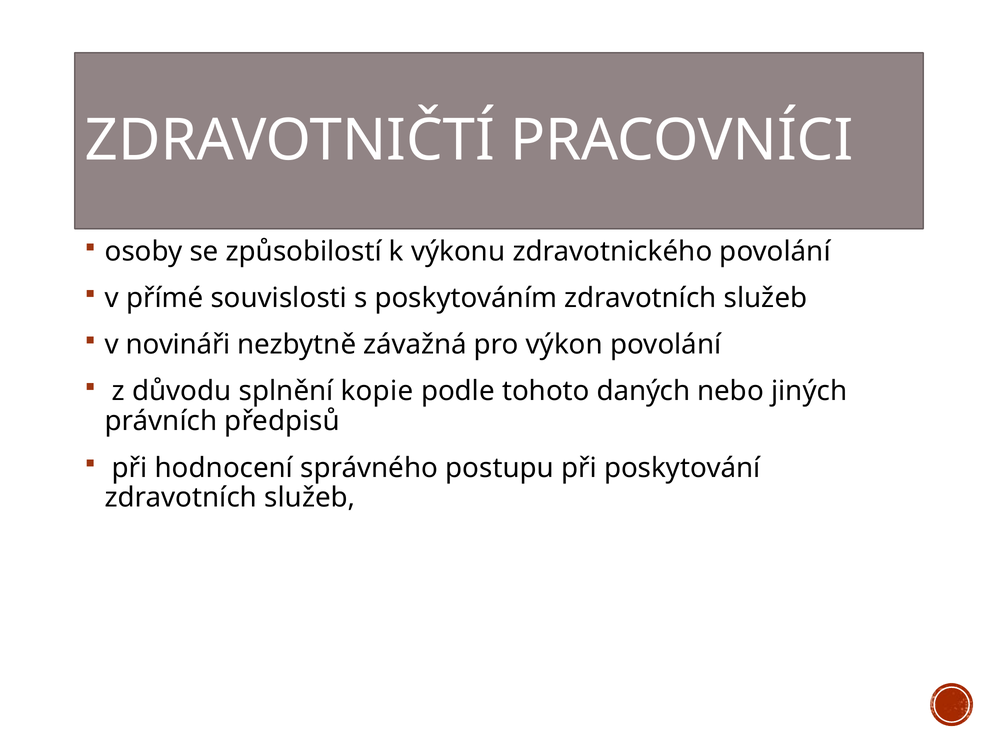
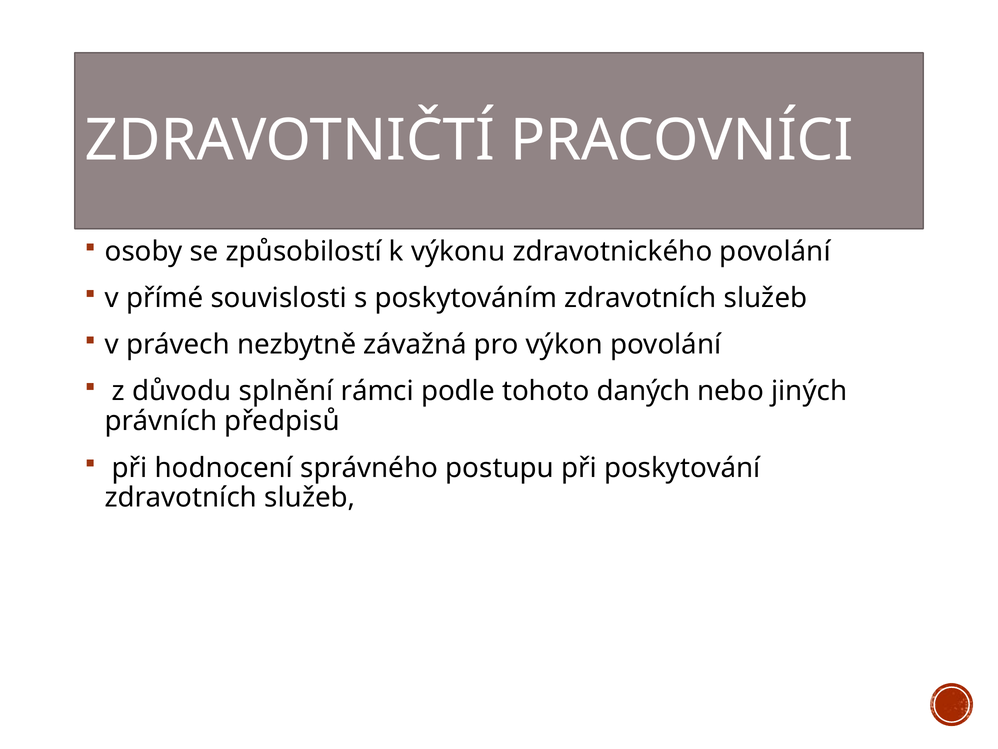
novináři: novináři -> právech
kopie: kopie -> rámci
